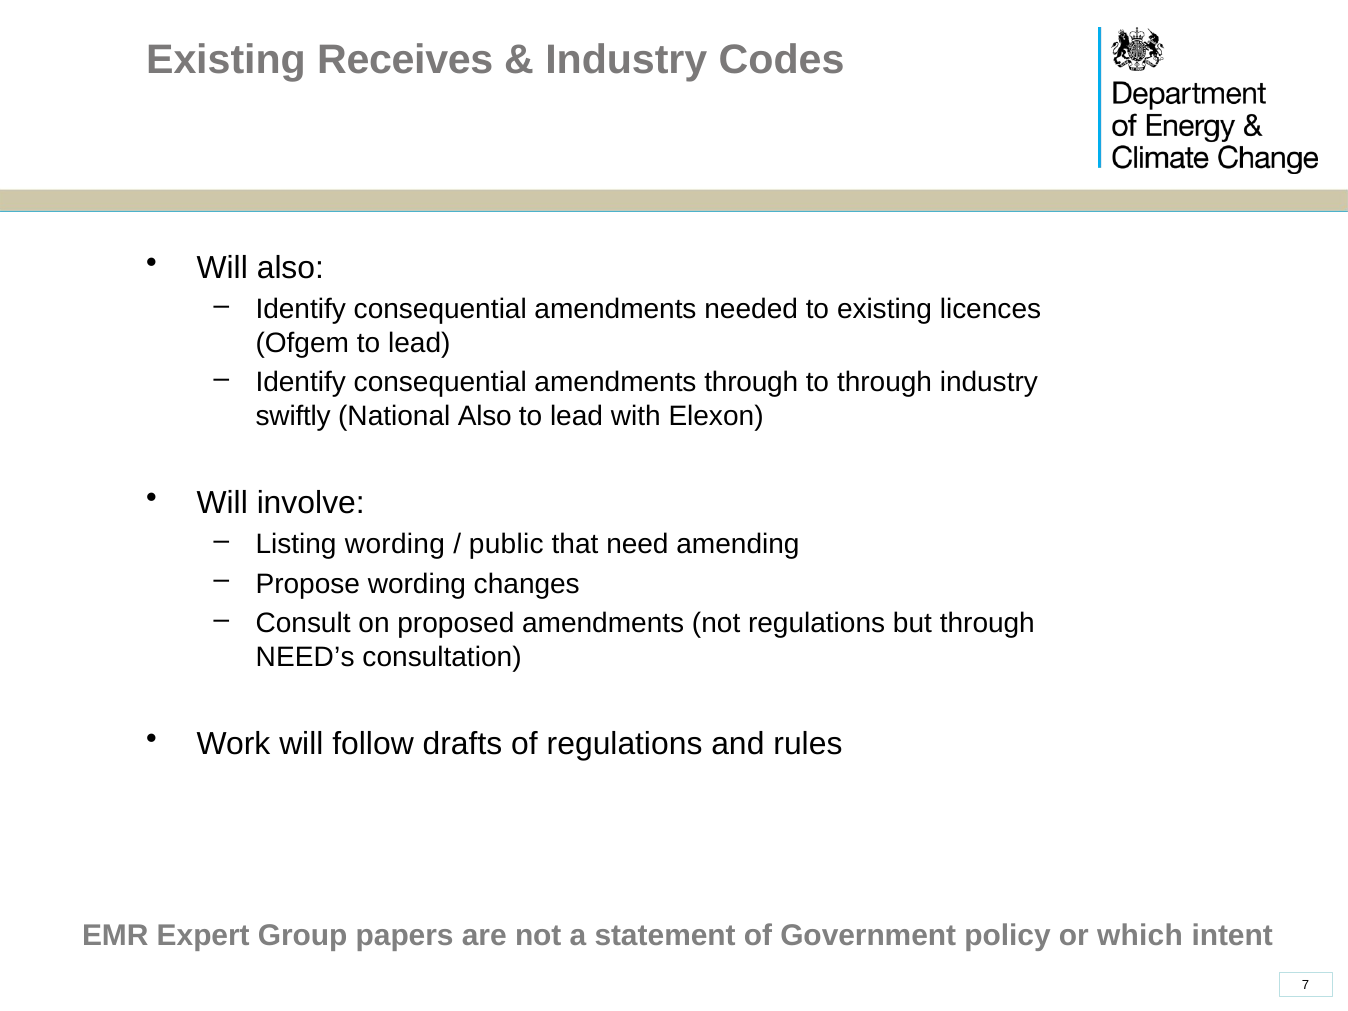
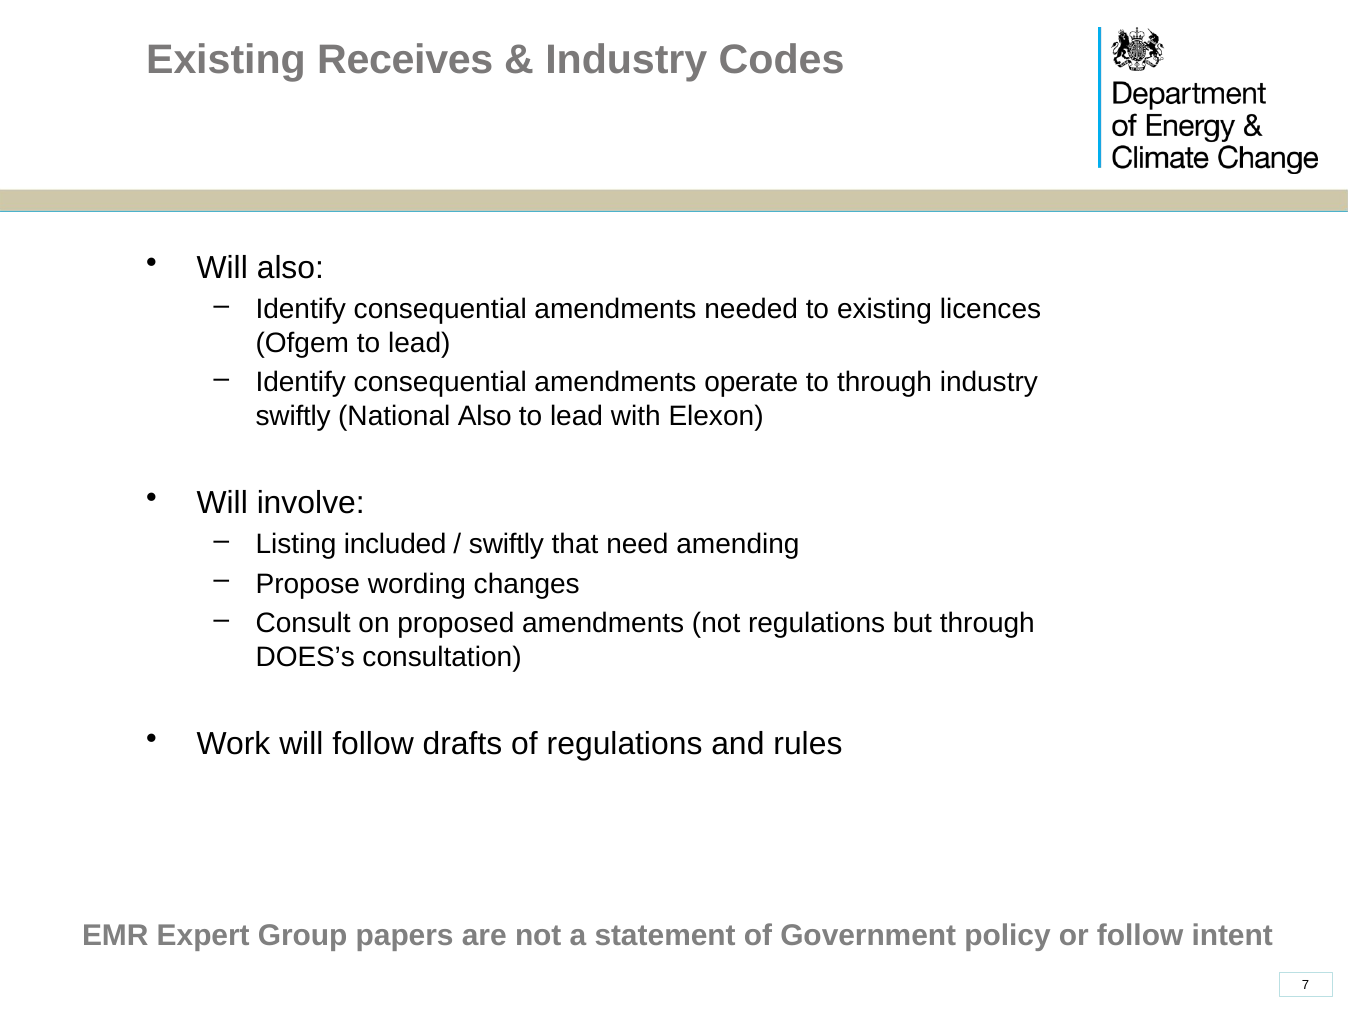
amendments through: through -> operate
Listing wording: wording -> included
public at (506, 545): public -> swiftly
NEED’s: NEED’s -> DOES’s
or which: which -> follow
